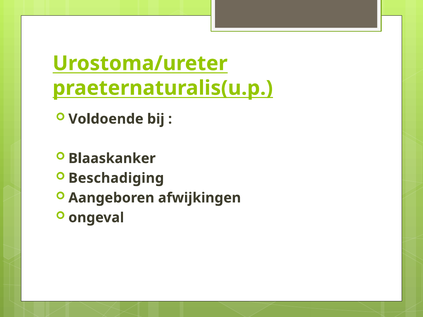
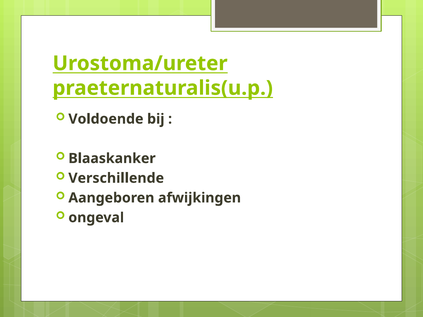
Beschadiging: Beschadiging -> Verschillende
